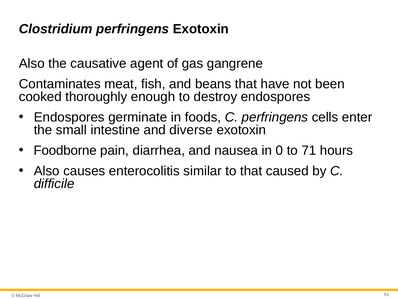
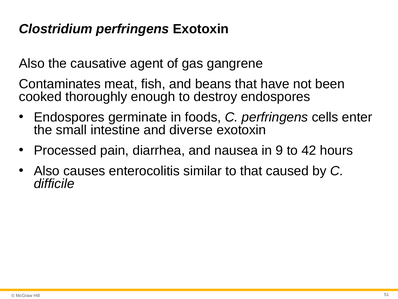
Foodborne: Foodborne -> Processed
0: 0 -> 9
71: 71 -> 42
